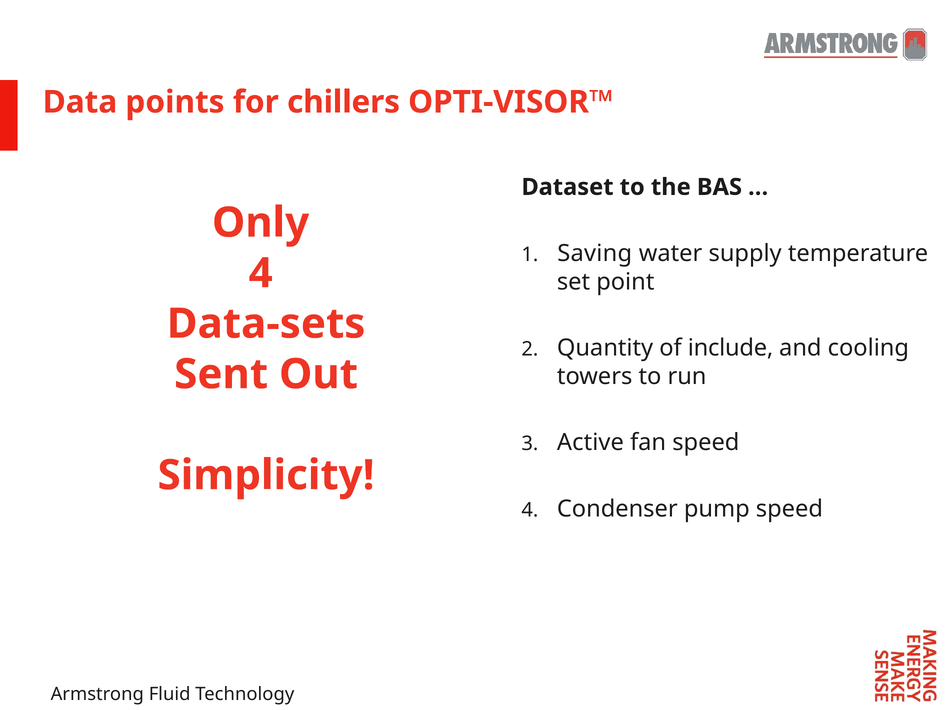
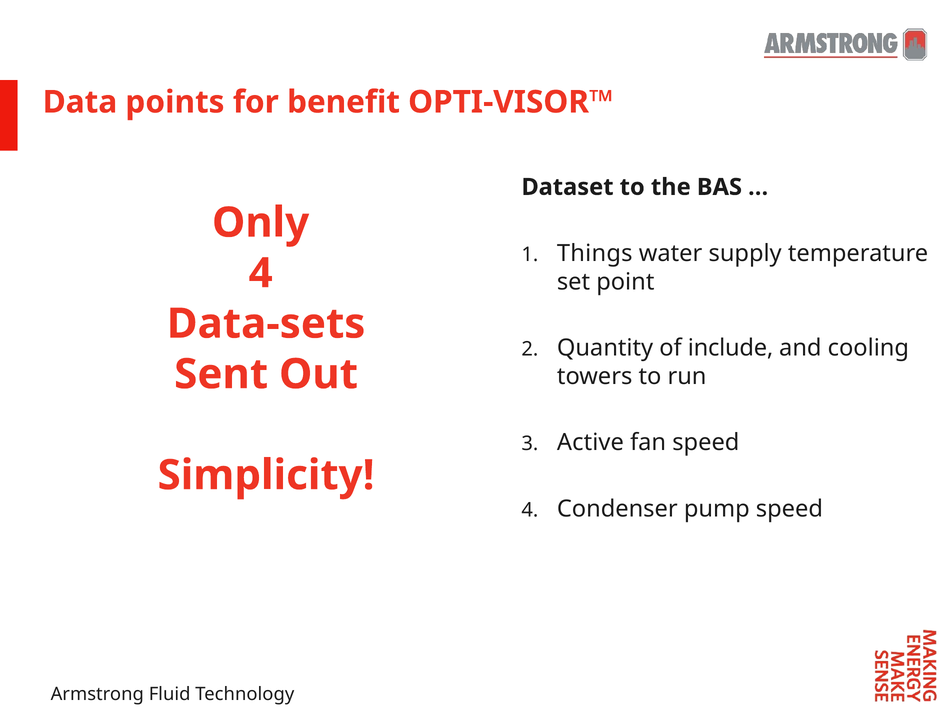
chillers: chillers -> benefit
Saving: Saving -> Things
